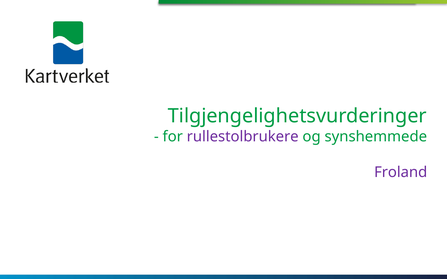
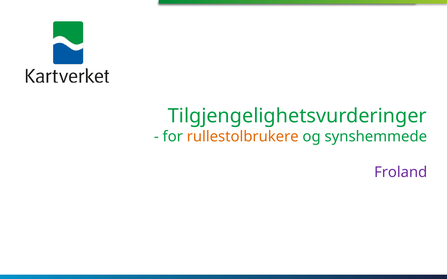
rullestolbrukere colour: purple -> orange
